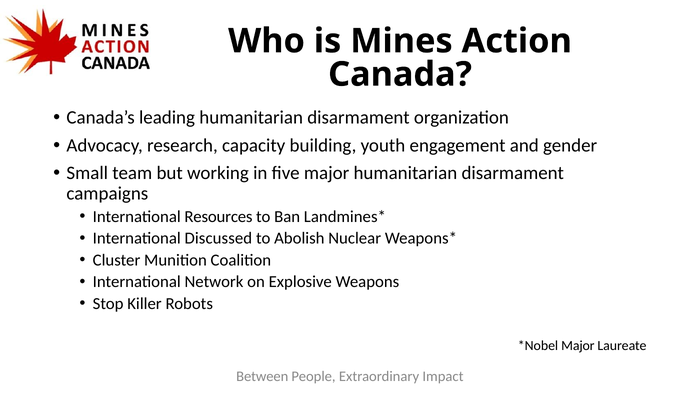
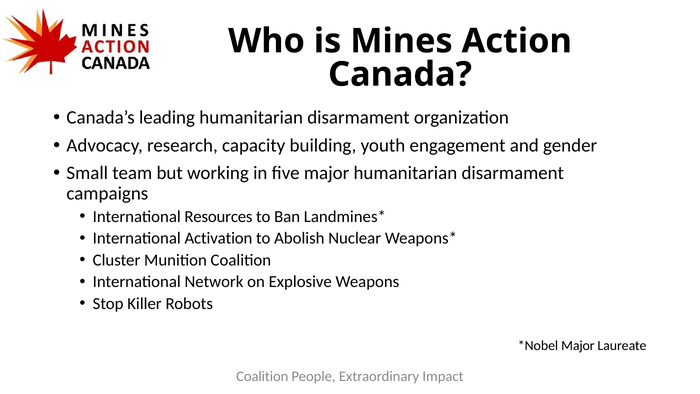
Discussed: Discussed -> Activation
Between at (262, 376): Between -> Coalition
